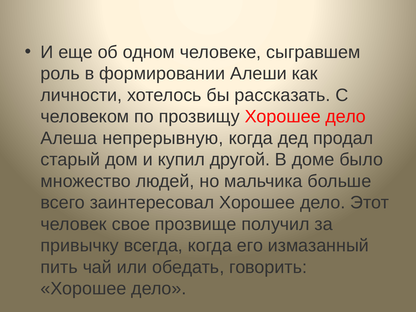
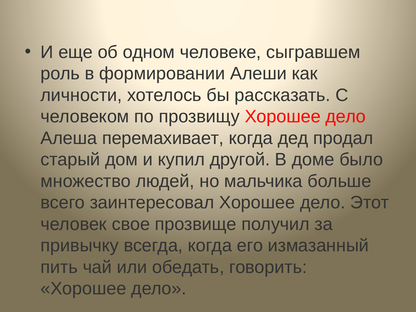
непрерывную: непрерывную -> перемахивает
